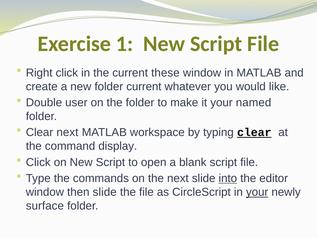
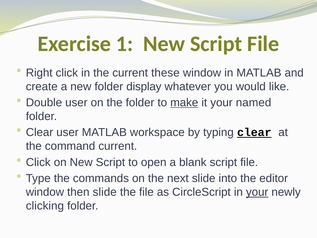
folder current: current -> display
make underline: none -> present
Clear next: next -> user
command display: display -> current
into underline: present -> none
surface: surface -> clicking
